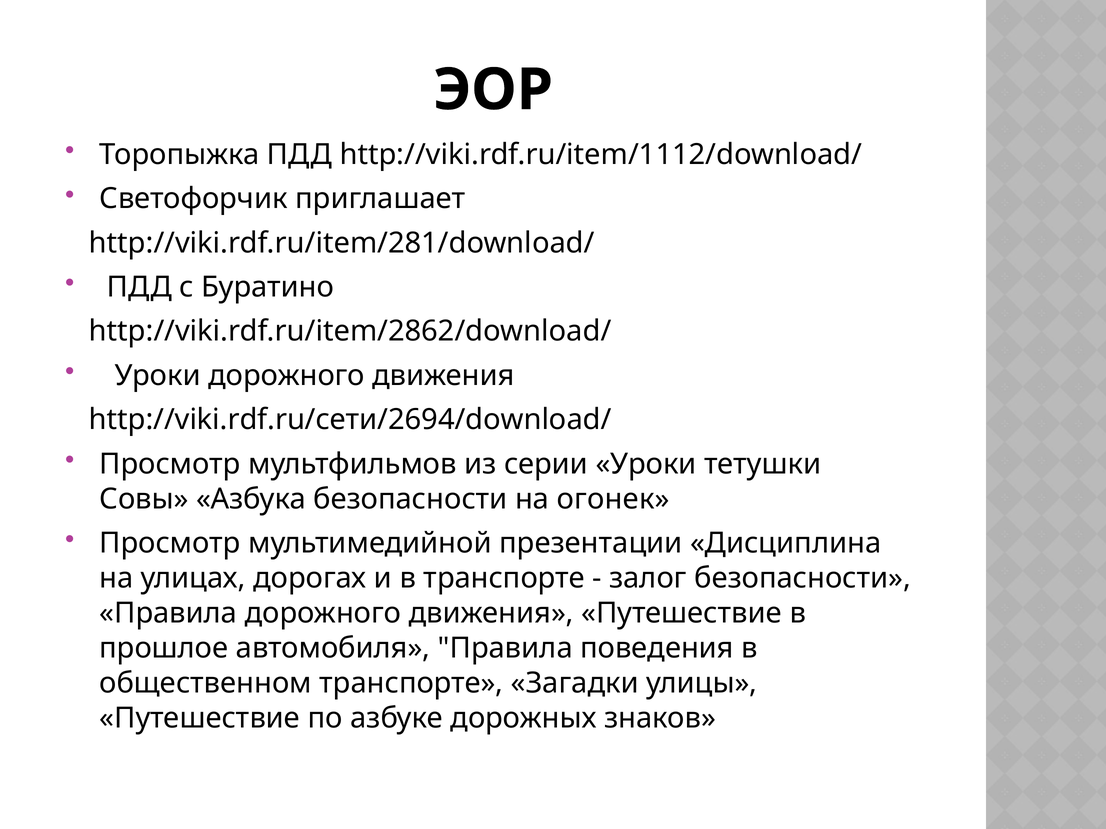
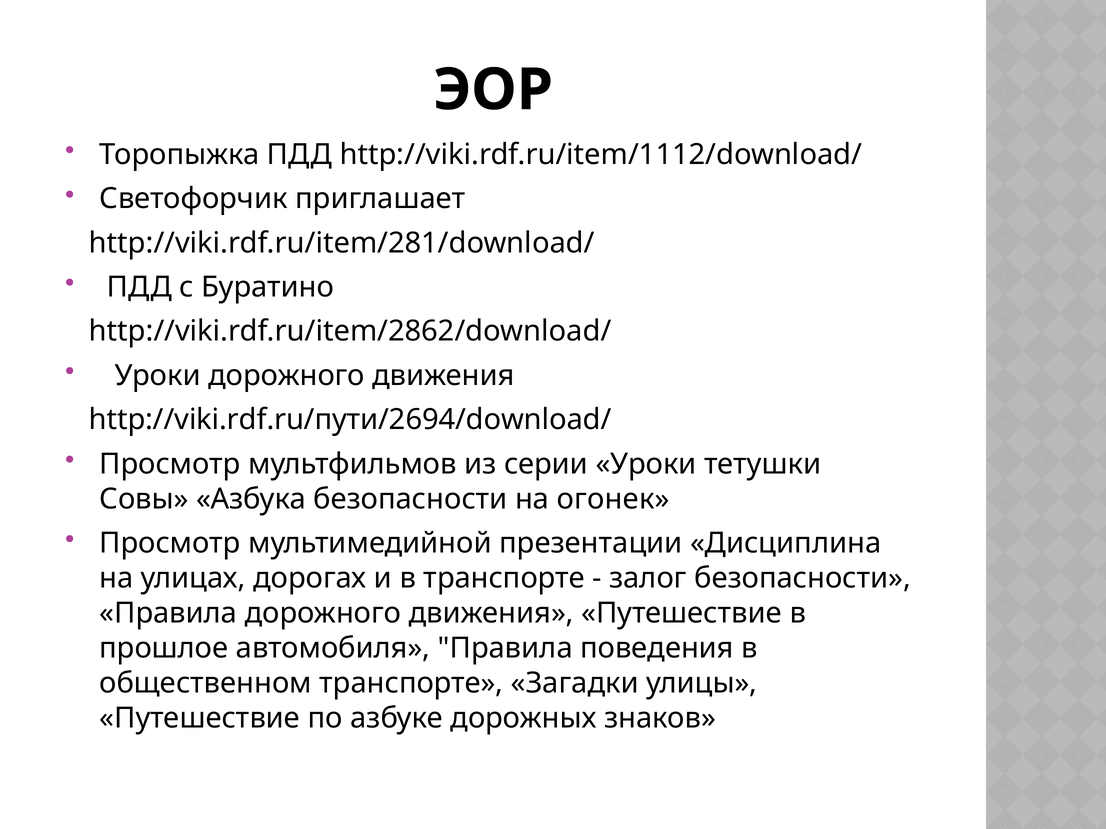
http://viki.rdf.ru/сети/2694/download/: http://viki.rdf.ru/сети/2694/download/ -> http://viki.rdf.ru/пути/2694/download/
